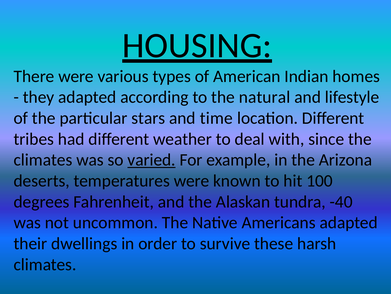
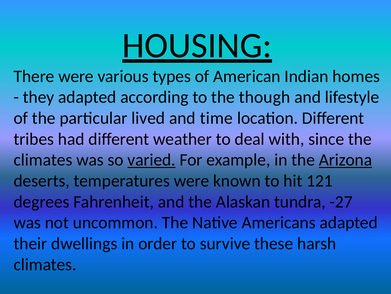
natural: natural -> though
stars: stars -> lived
Arizona underline: none -> present
100: 100 -> 121
-40: -40 -> -27
